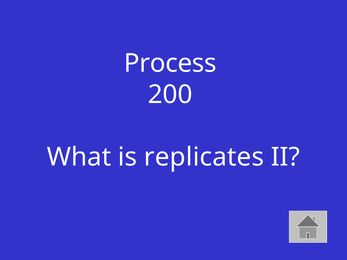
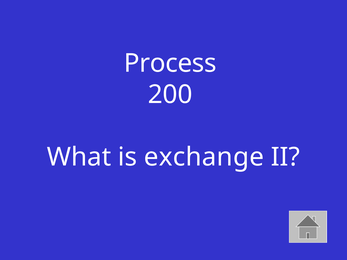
replicates: replicates -> exchange
